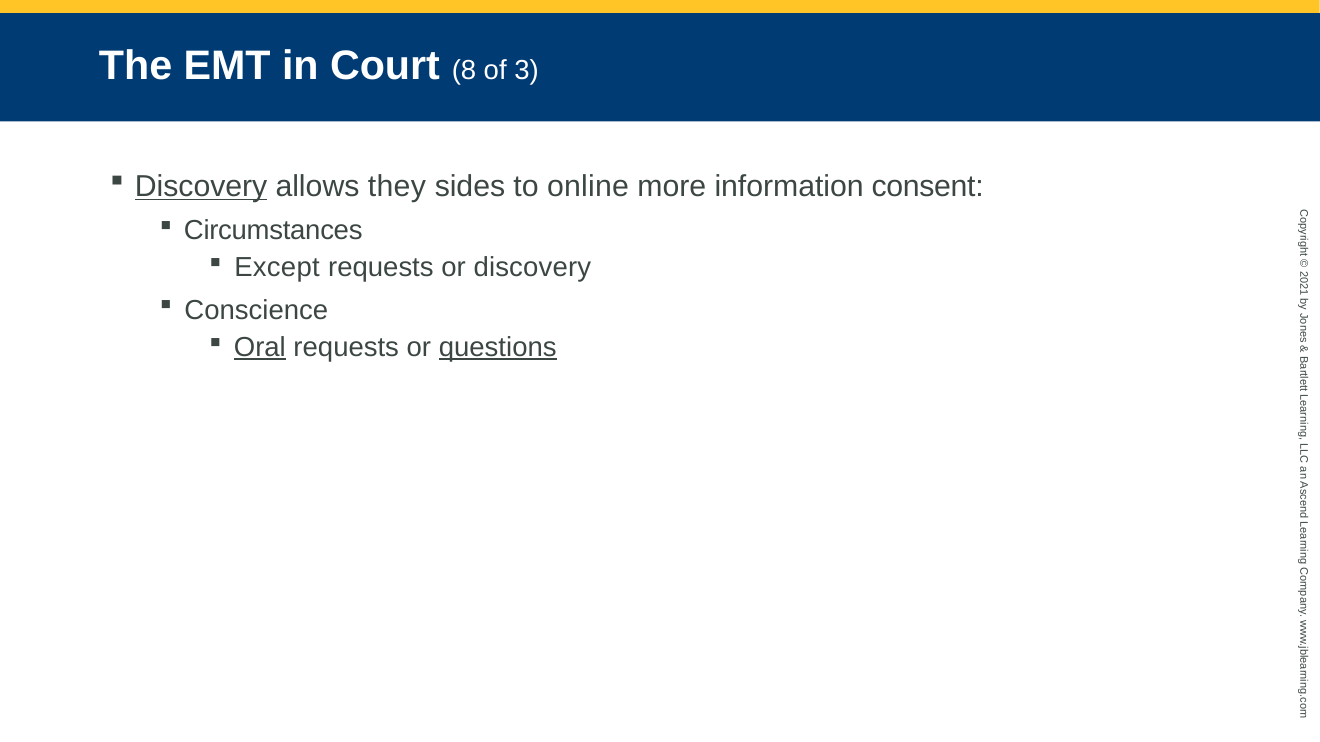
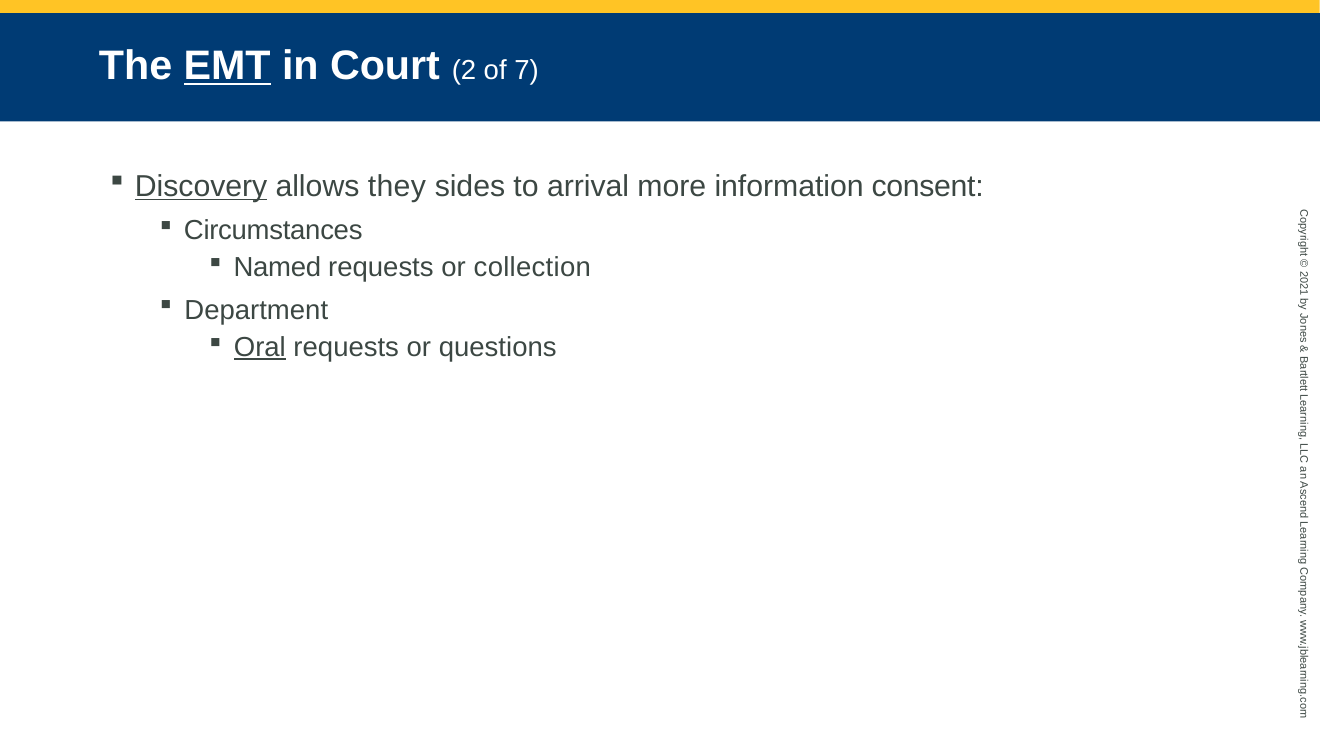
EMT underline: none -> present
Court 8: 8 -> 2
3: 3 -> 7
online: online -> arrival
Except: Except -> Named
or discovery: discovery -> collection
Conscience: Conscience -> Department
questions underline: present -> none
